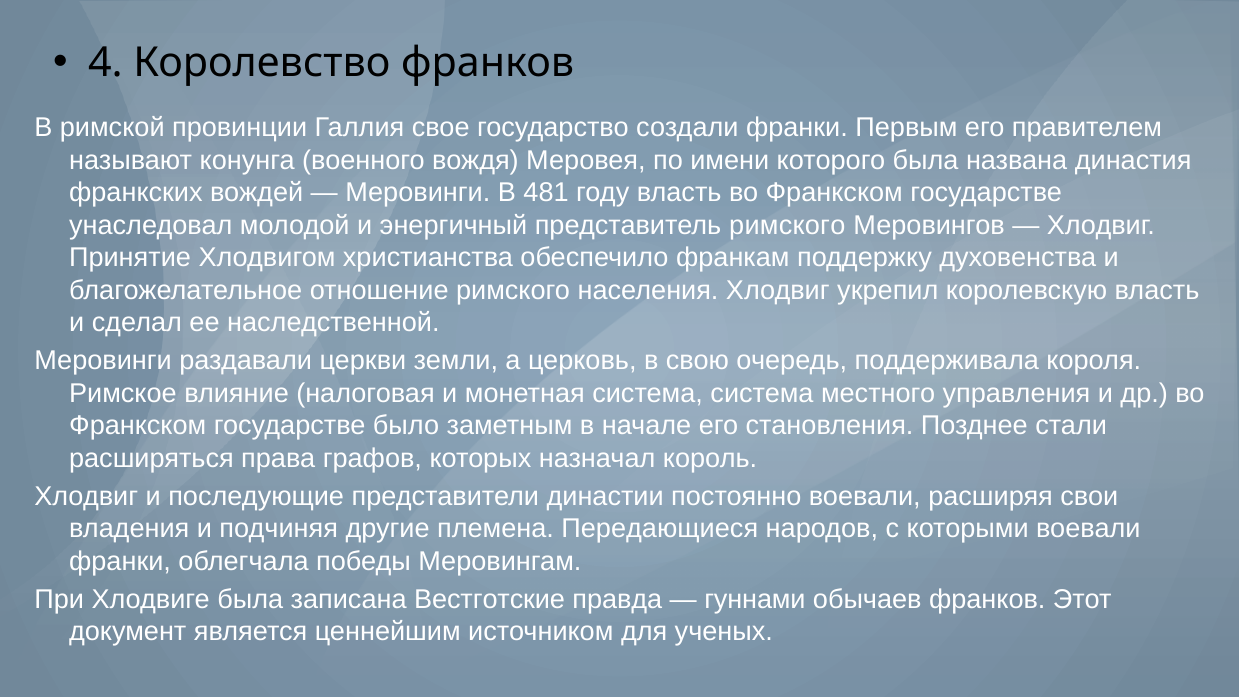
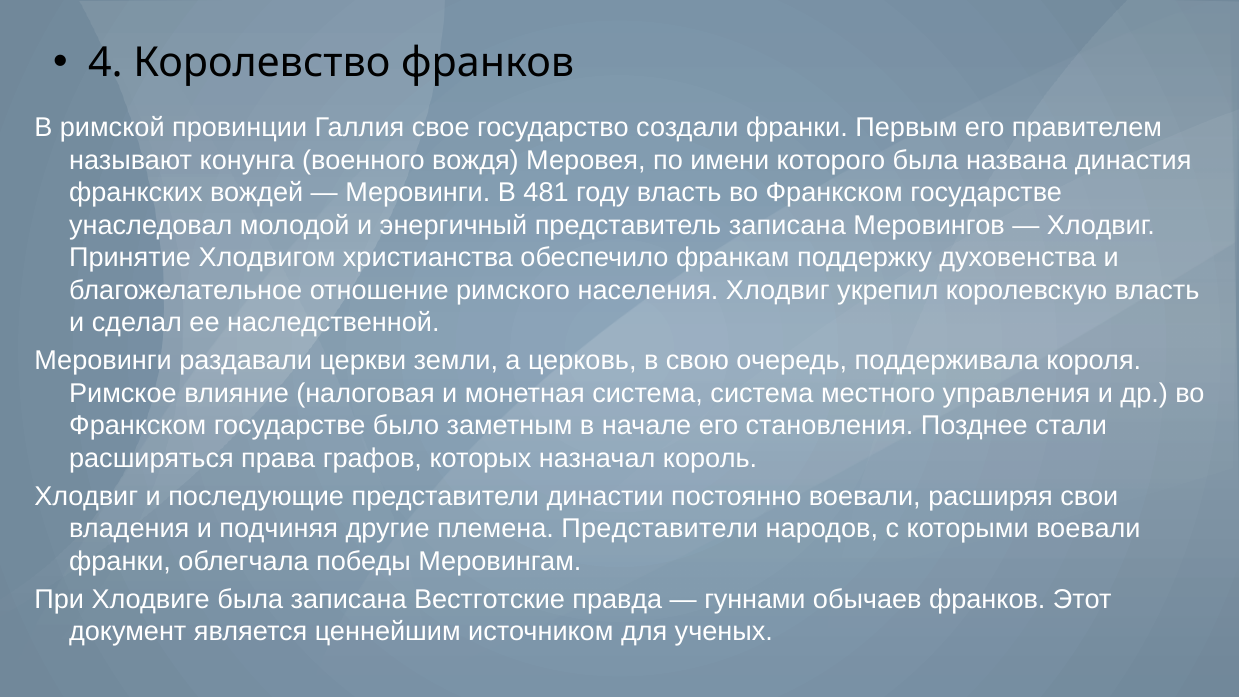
представитель римского: римского -> записана
племена Передающиеся: Передающиеся -> Представители
